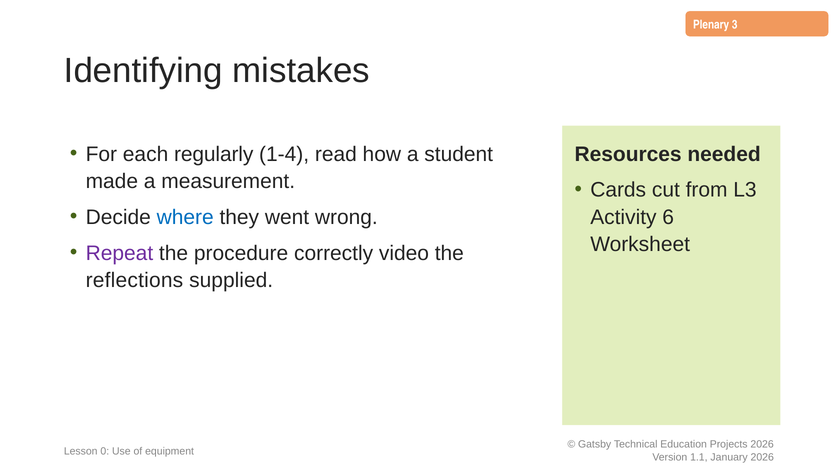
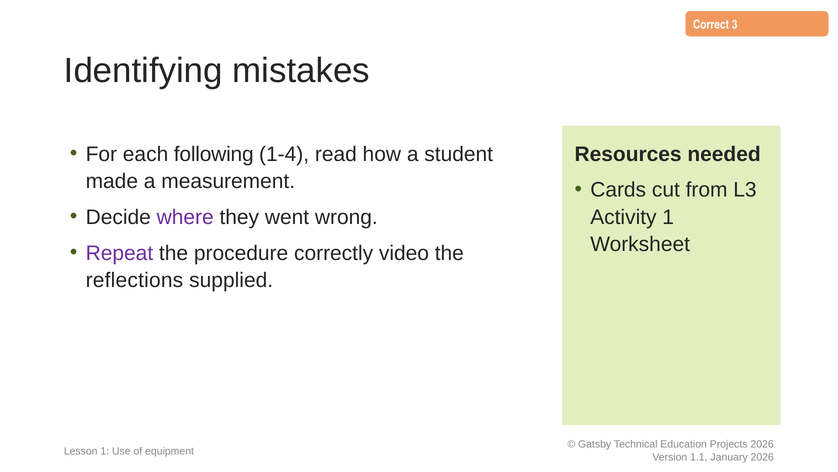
Plenary: Plenary -> Correct
regularly: regularly -> following
where colour: blue -> purple
Activity 6: 6 -> 1
Lesson 0: 0 -> 1
